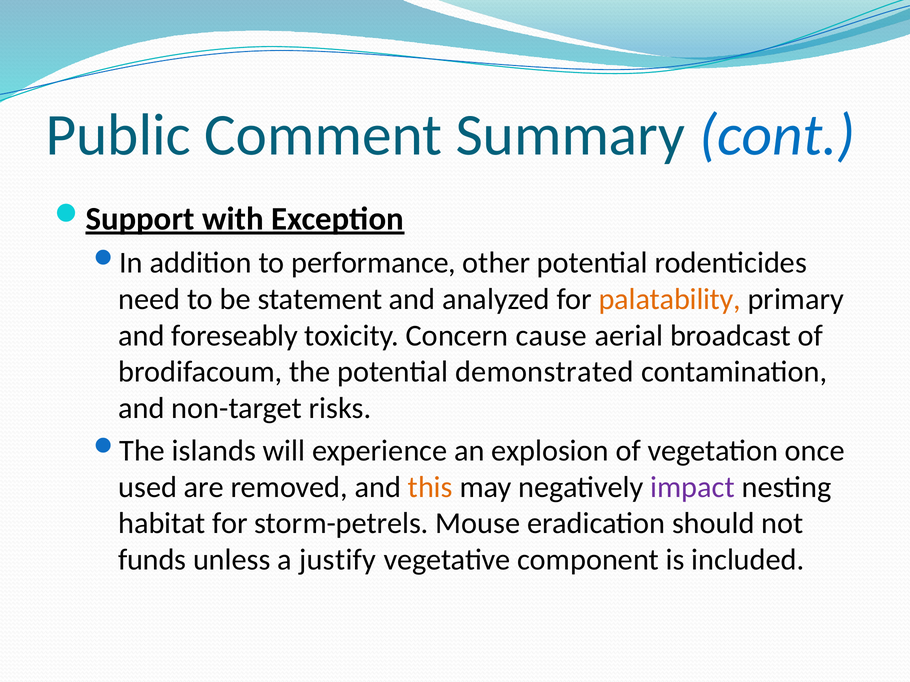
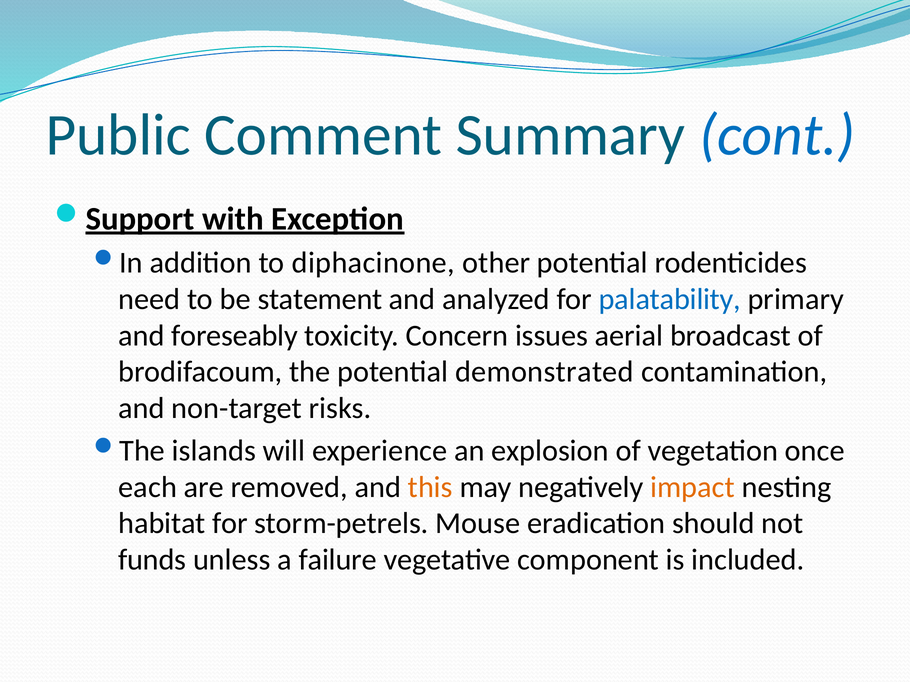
performance: performance -> diphacinone
palatability colour: orange -> blue
cause: cause -> issues
used: used -> each
impact colour: purple -> orange
justify: justify -> failure
